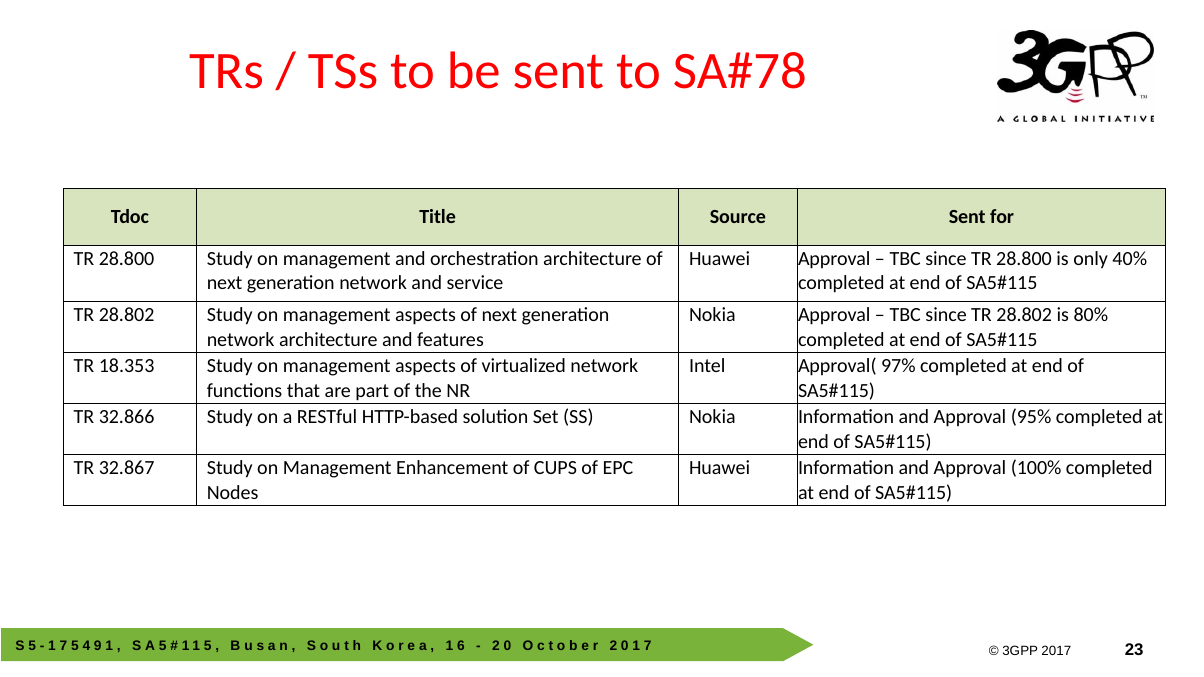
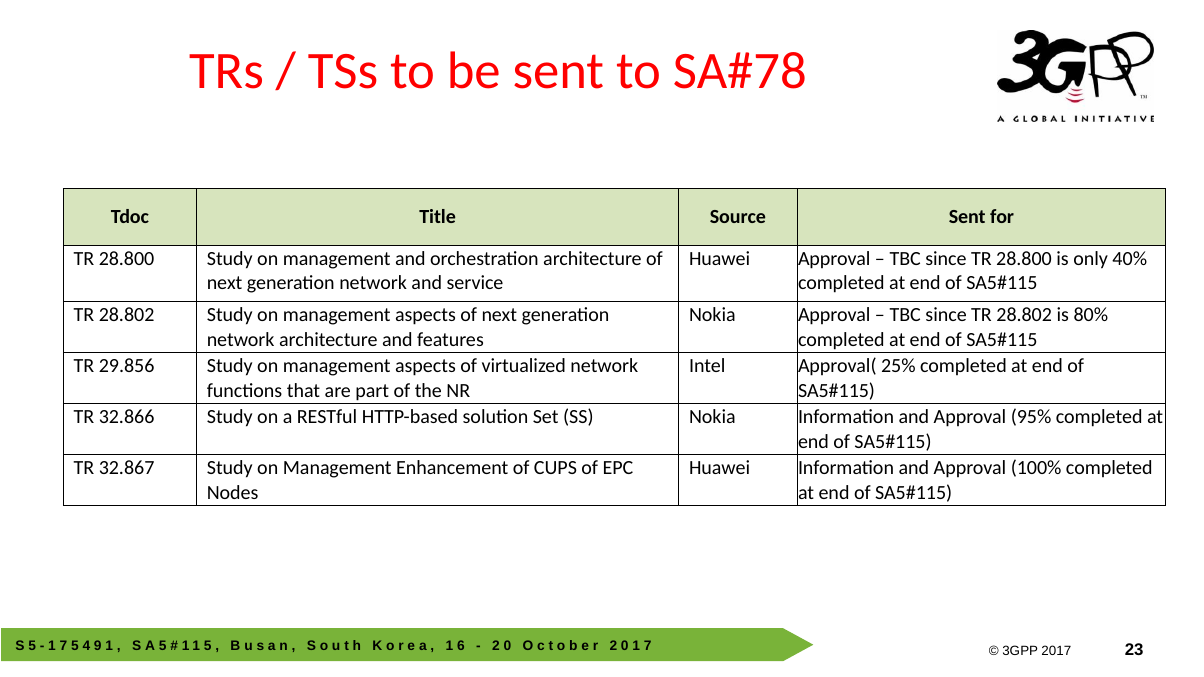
18.353: 18.353 -> 29.856
97%: 97% -> 25%
